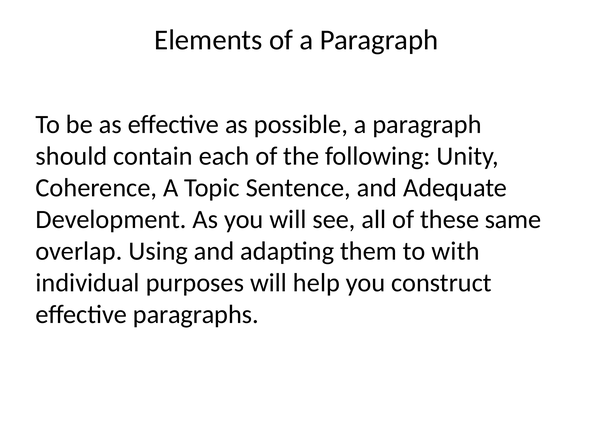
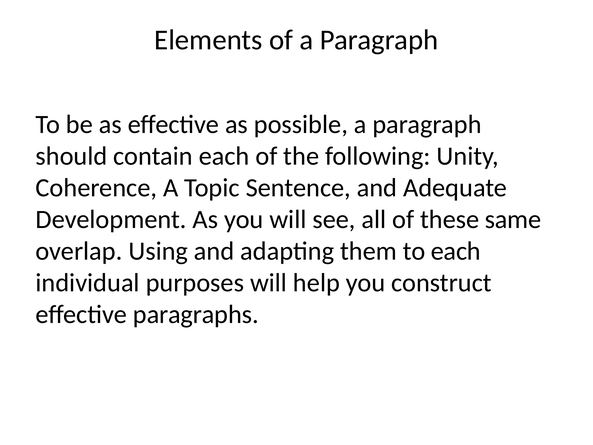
to with: with -> each
